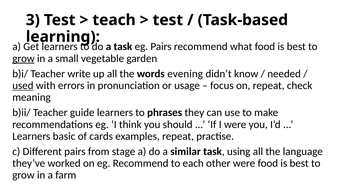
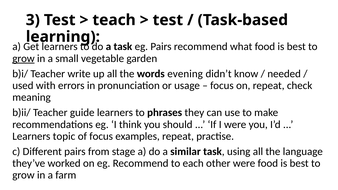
used underline: present -> none
basic: basic -> topic
of cards: cards -> focus
